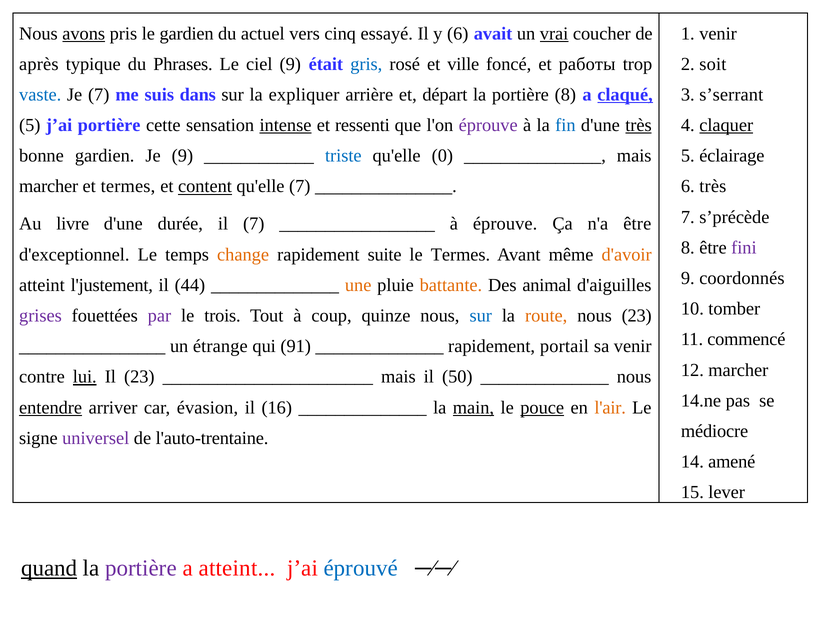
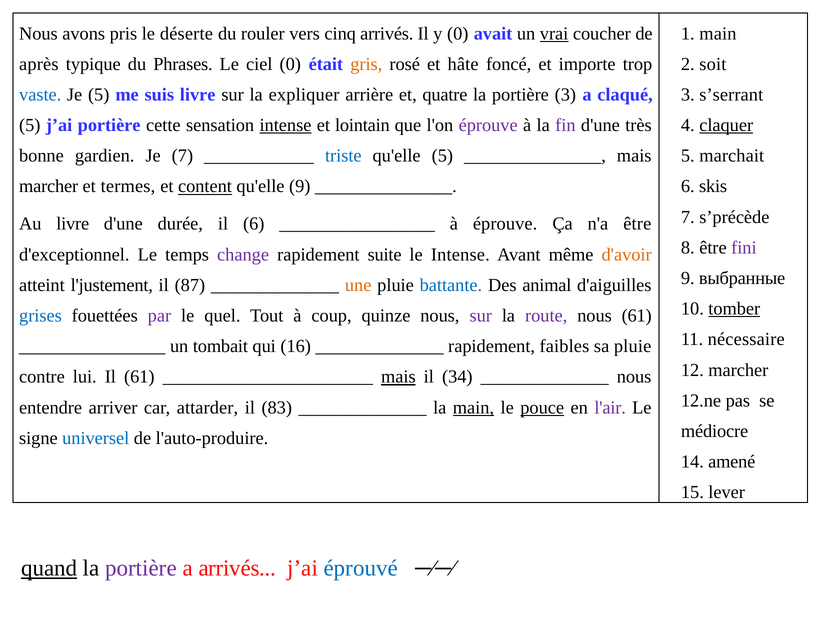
avons underline: present -> none
le gardien: gardien -> déserte
actuel: actuel -> rouler
cinq essayé: essayé -> arrivés
y 6: 6 -> 0
1 venir: venir -> main
ciel 9: 9 -> 0
gris colour: blue -> orange
ville: ville -> hâte
работы: работы -> importe
Je 7: 7 -> 5
suis dans: dans -> livre
départ: départ -> quatre
portière 8: 8 -> 3
claqué underline: present -> none
ressenti: ressenti -> lointain
fin colour: blue -> purple
très at (638, 125) underline: present -> none
Je 9: 9 -> 7
qu'elle 0: 0 -> 5
éclairage: éclairage -> marchait
qu'elle 7: 7 -> 9
6 très: très -> skis
il 7: 7 -> 6
change colour: orange -> purple
le Termes: Termes -> Intense
coordonnés: coordonnés -> выбранные
44: 44 -> 87
battante colour: orange -> blue
tomber underline: none -> present
grises colour: purple -> blue
trois: trois -> quel
sur at (481, 316) colour: blue -> purple
route colour: orange -> purple
nous 23: 23 -> 61
commencé: commencé -> nécessaire
étrange: étrange -> tombait
91: 91 -> 16
portail: portail -> faibles
sa venir: venir -> pluie
lui underline: present -> none
Il 23: 23 -> 61
mais at (398, 377) underline: none -> present
50: 50 -> 34
14.ne: 14.ne -> 12.ne
entendre underline: present -> none
évasion: évasion -> attarder
16: 16 -> 83
l'air colour: orange -> purple
universel colour: purple -> blue
l'auto-trentaine: l'auto-trentaine -> l'auto-produire
a atteint: atteint -> arrivés
